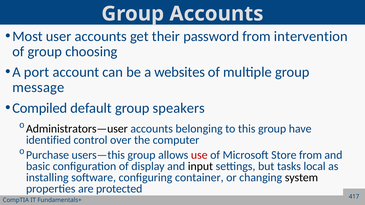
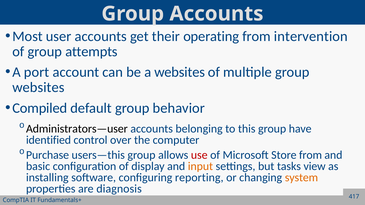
password: password -> operating
choosing: choosing -> attempts
message at (38, 88): message -> websites
speakers: speakers -> behavior
input colour: black -> orange
local: local -> view
container: container -> reporting
system colour: black -> orange
protected: protected -> diagnosis
